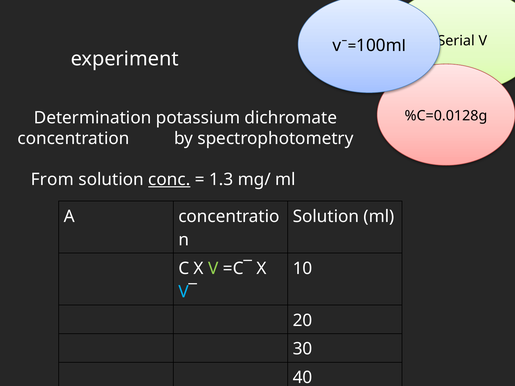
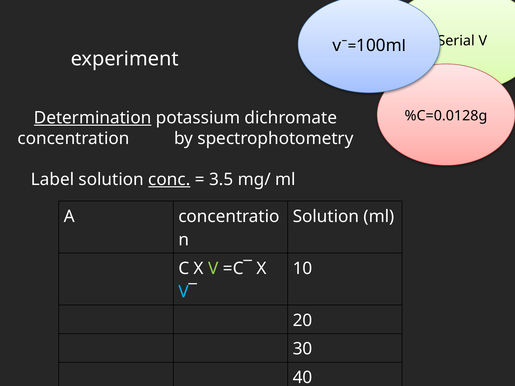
Determination underline: none -> present
From at (52, 179): From -> Label
1.3: 1.3 -> 3.5
